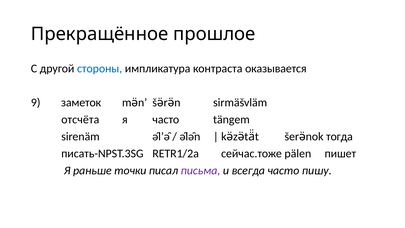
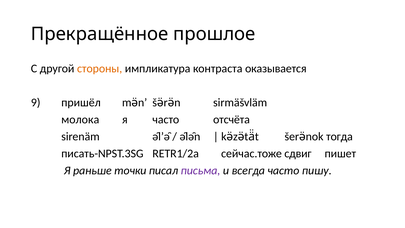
стороны colour: blue -> orange
заметок: заметок -> пришёл
отсчёта: отсчёта -> молока
tängem: tängem -> отсчёта
pälen: pälen -> сдвиг
